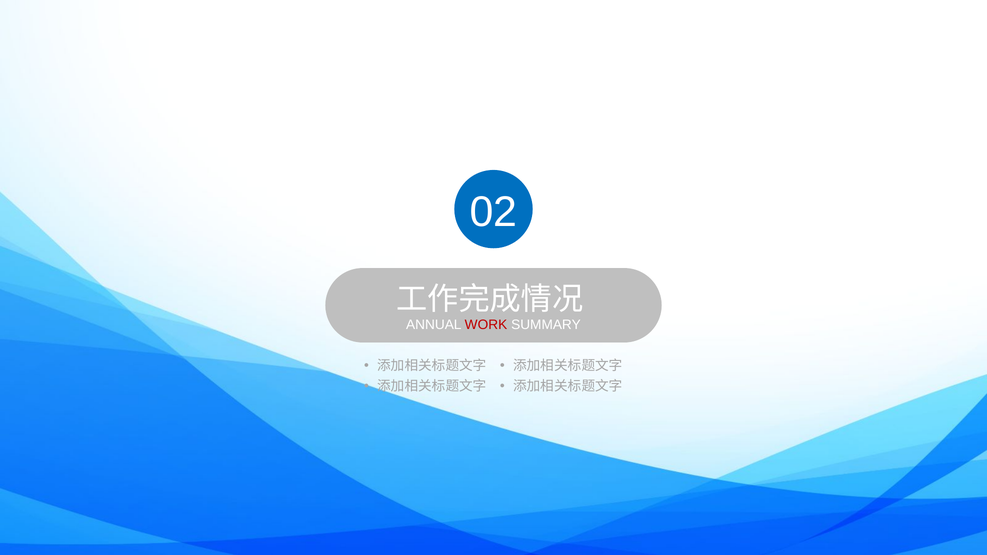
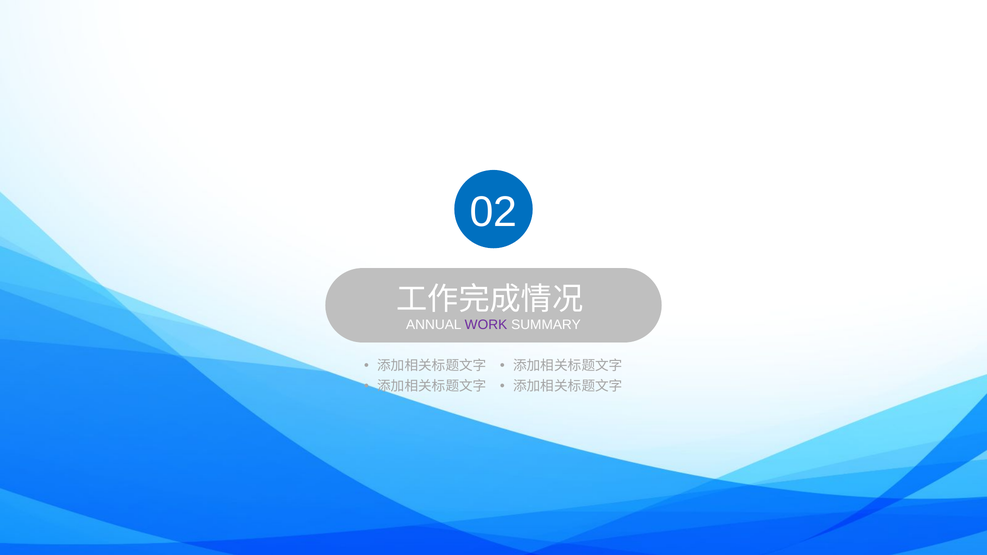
WORK colour: red -> purple
